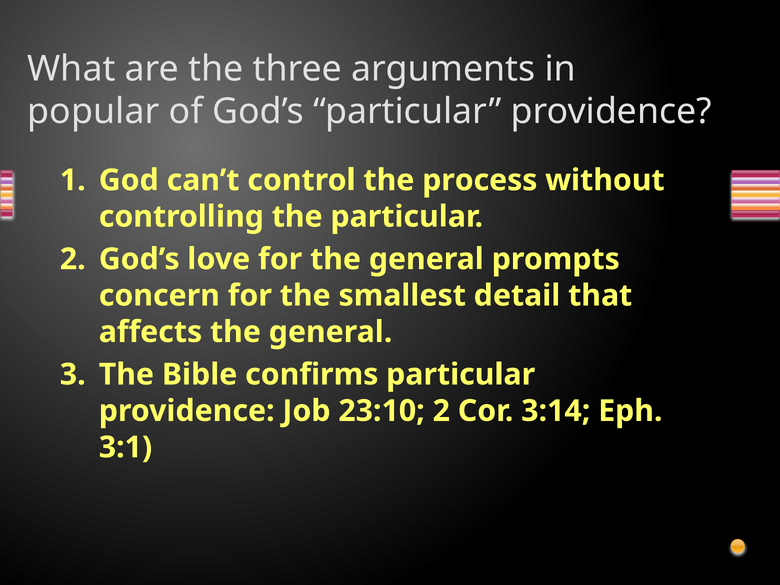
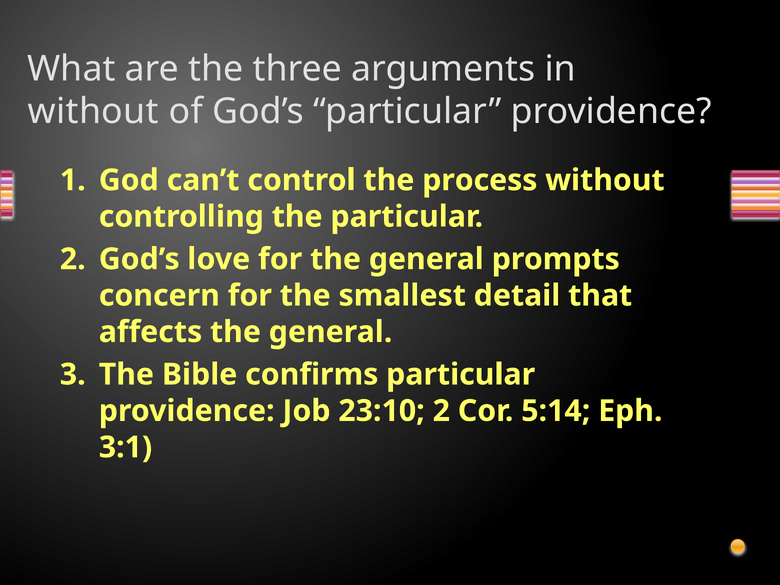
popular at (93, 112): popular -> without
3:14: 3:14 -> 5:14
